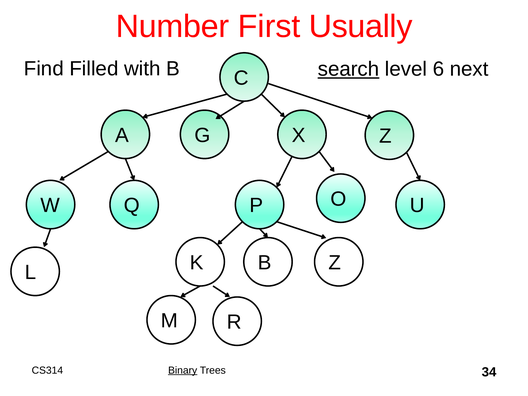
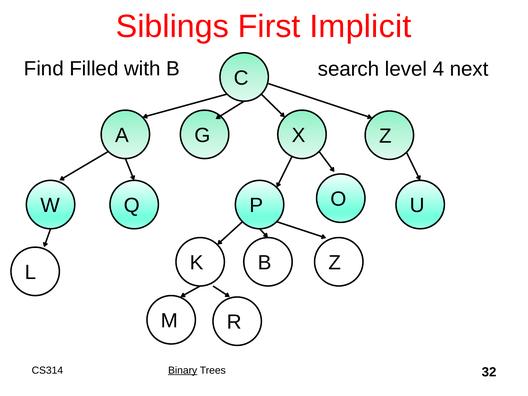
Number: Number -> Siblings
Usually: Usually -> Implicit
search underline: present -> none
6: 6 -> 4
34: 34 -> 32
